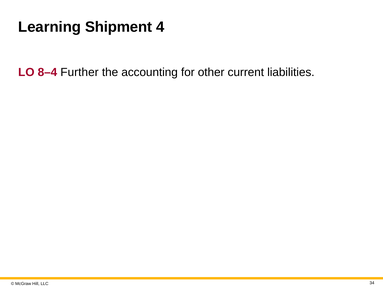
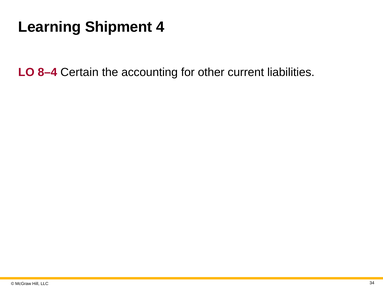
Further: Further -> Certain
